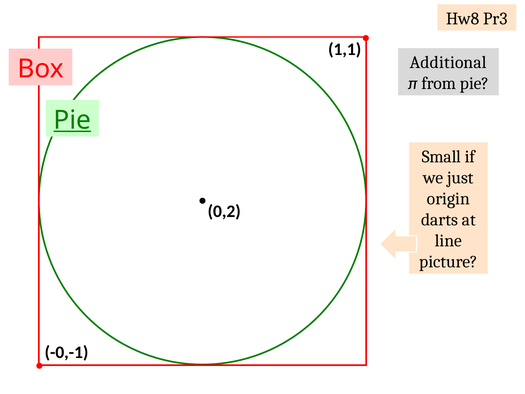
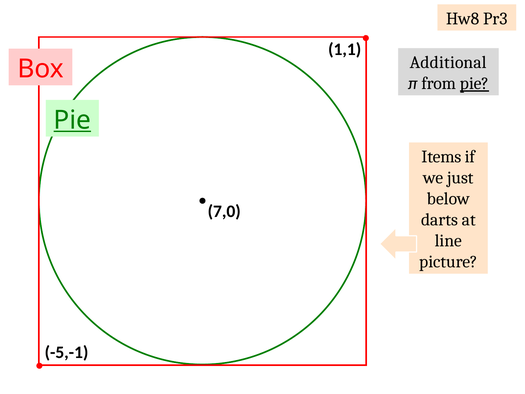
pie at (474, 83) underline: none -> present
Small: Small -> Items
origin: origin -> below
0,2: 0,2 -> 7,0
-0,-1: -0,-1 -> -5,-1
